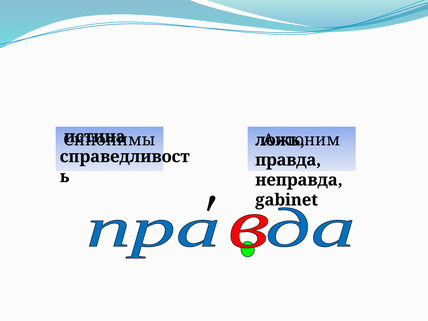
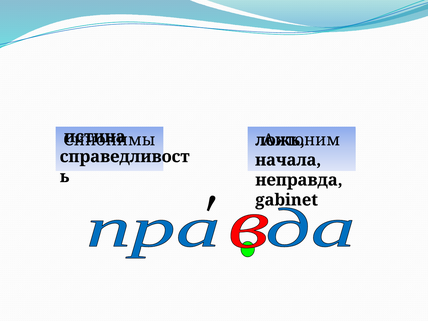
правда: правда -> начала
